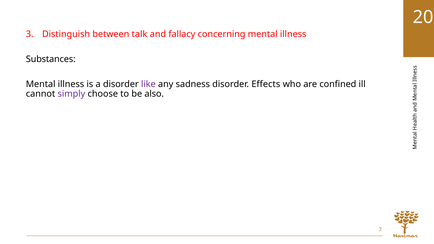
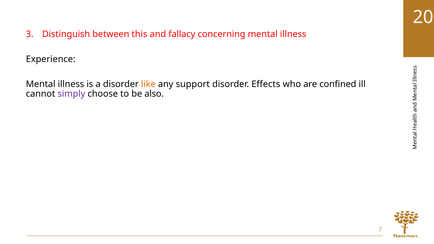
talk: talk -> this
Substances: Substances -> Experience
like colour: purple -> orange
sadness: sadness -> support
